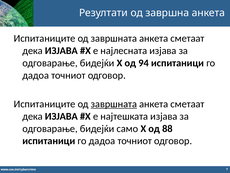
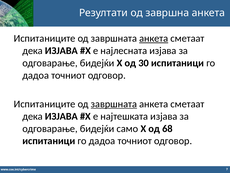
анкета at (154, 38) underline: none -> present
94: 94 -> 30
88: 88 -> 68
